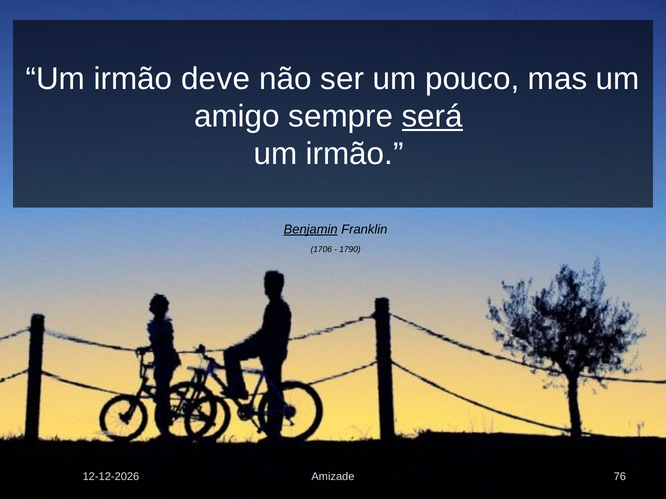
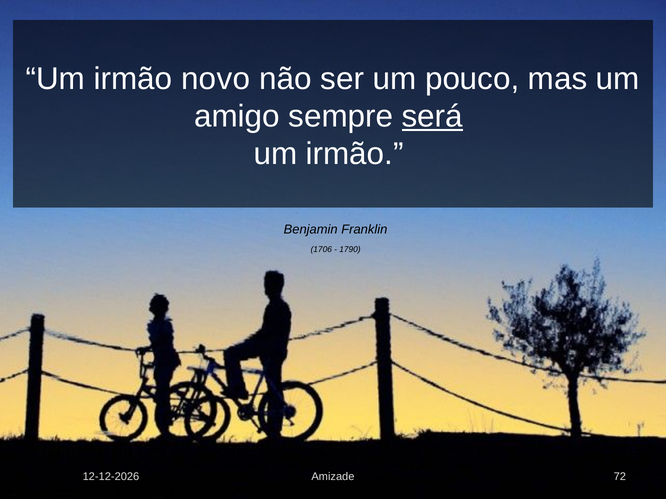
deve: deve -> novo
Benjamin underline: present -> none
76: 76 -> 72
